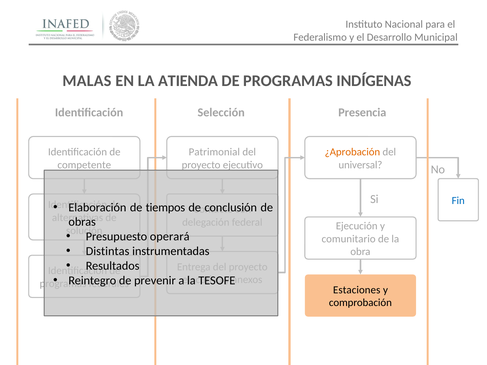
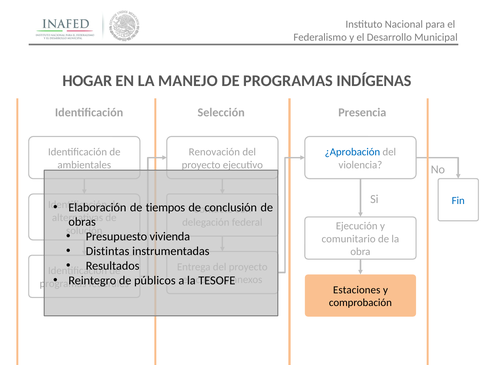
MALAS: MALAS -> HOGAR
ATIENDA: ATIENDA -> MANEJO
Patrimonial: Patrimonial -> Renovación
¿Aprobación colour: orange -> blue
competente: competente -> ambientales
universal: universal -> violencia
operará: operará -> vivienda
prevenir: prevenir -> públicos
